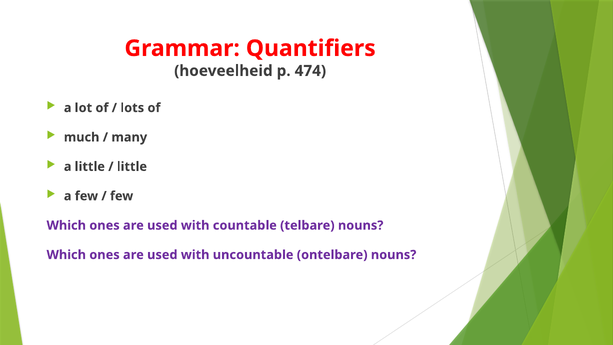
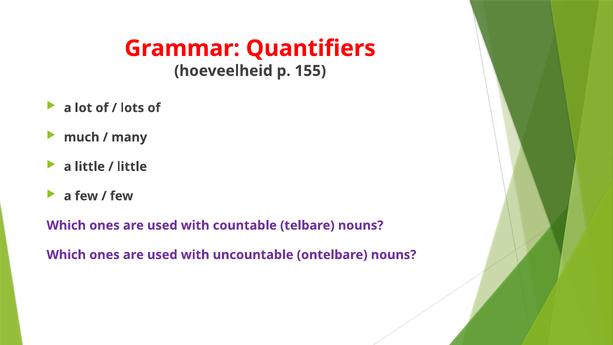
474: 474 -> 155
